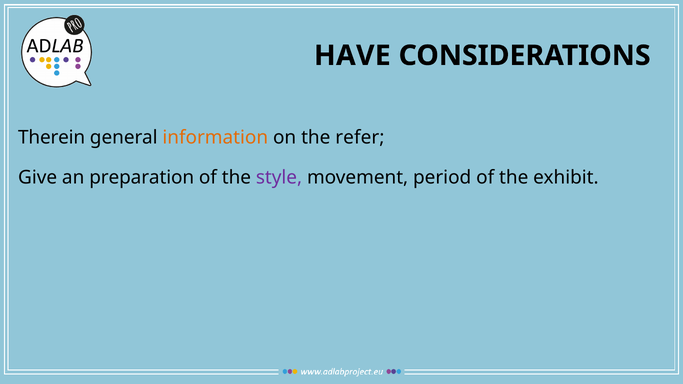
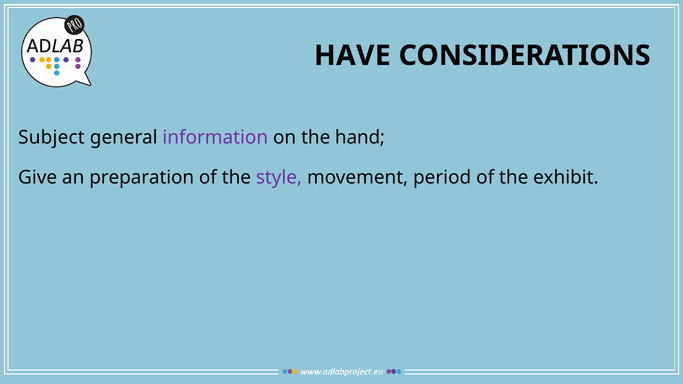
Therein: Therein -> Subject
information colour: orange -> purple
refer: refer -> hand
